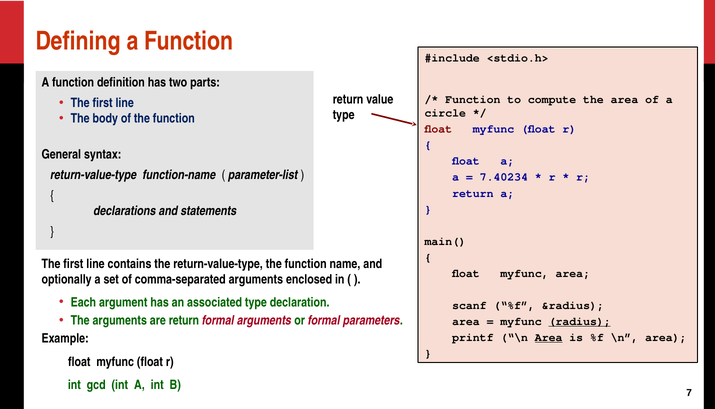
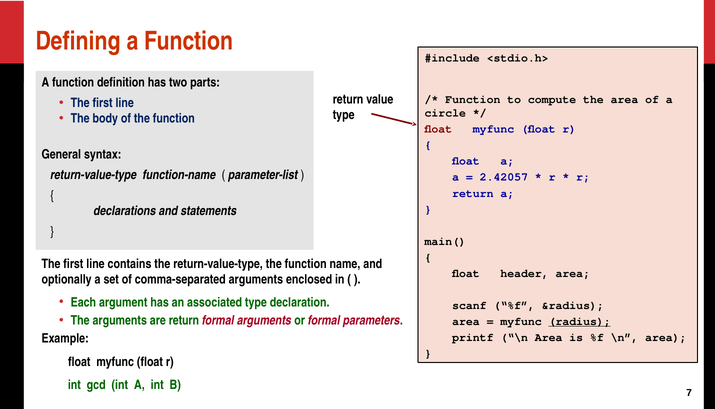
7.40234: 7.40234 -> 2.42057
myfunc at (525, 273): myfunc -> header
Area at (549, 337) underline: present -> none
